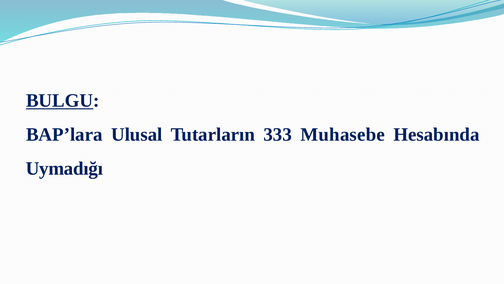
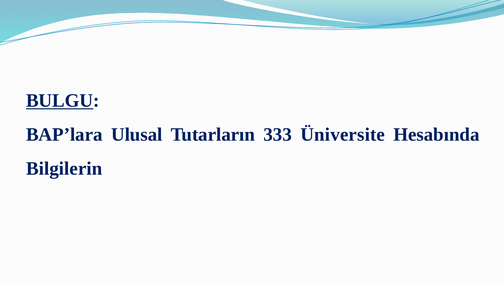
Muhasebe: Muhasebe -> Üniversite
Uymadığı: Uymadığı -> Bilgilerin
